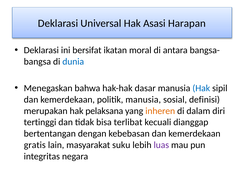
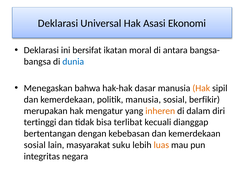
Harapan: Harapan -> Ekonomi
Hak at (201, 88) colour: blue -> orange
definisi: definisi -> berfikir
pelaksana: pelaksana -> mengatur
gratis at (35, 145): gratis -> sosial
luas colour: purple -> orange
